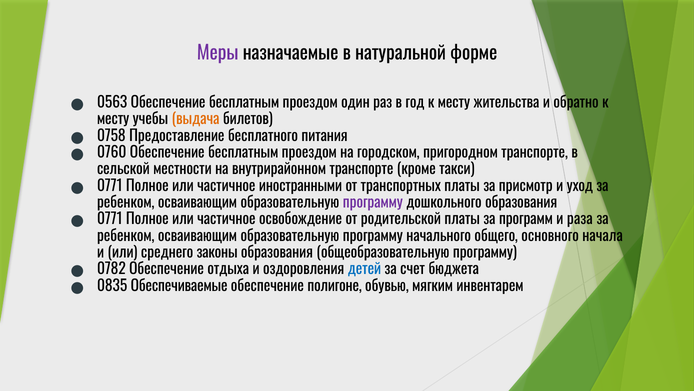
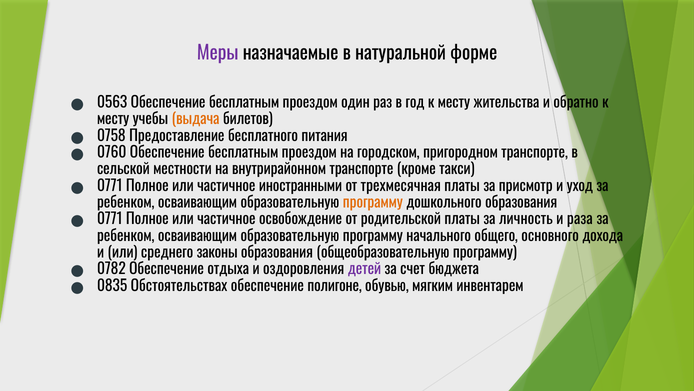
транспортных: транспортных -> трехмесячная
программу at (373, 202) colour: purple -> orange
программ: программ -> личность
начала: начала -> дохода
детей colour: blue -> purple
Обеспечиваемые: Обеспечиваемые -> Обстоятельствах
